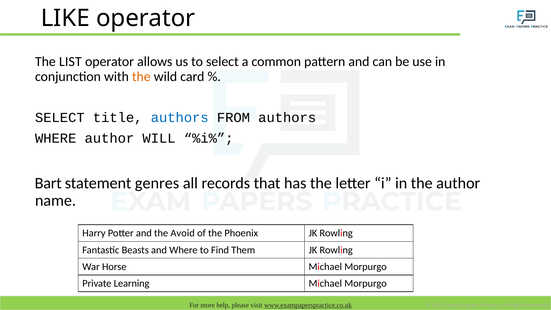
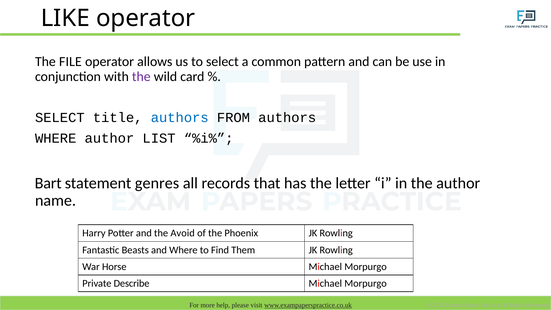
LIST: LIST -> FILE
the at (141, 77) colour: orange -> purple
WILL: WILL -> LIST
Learning: Learning -> Describe
